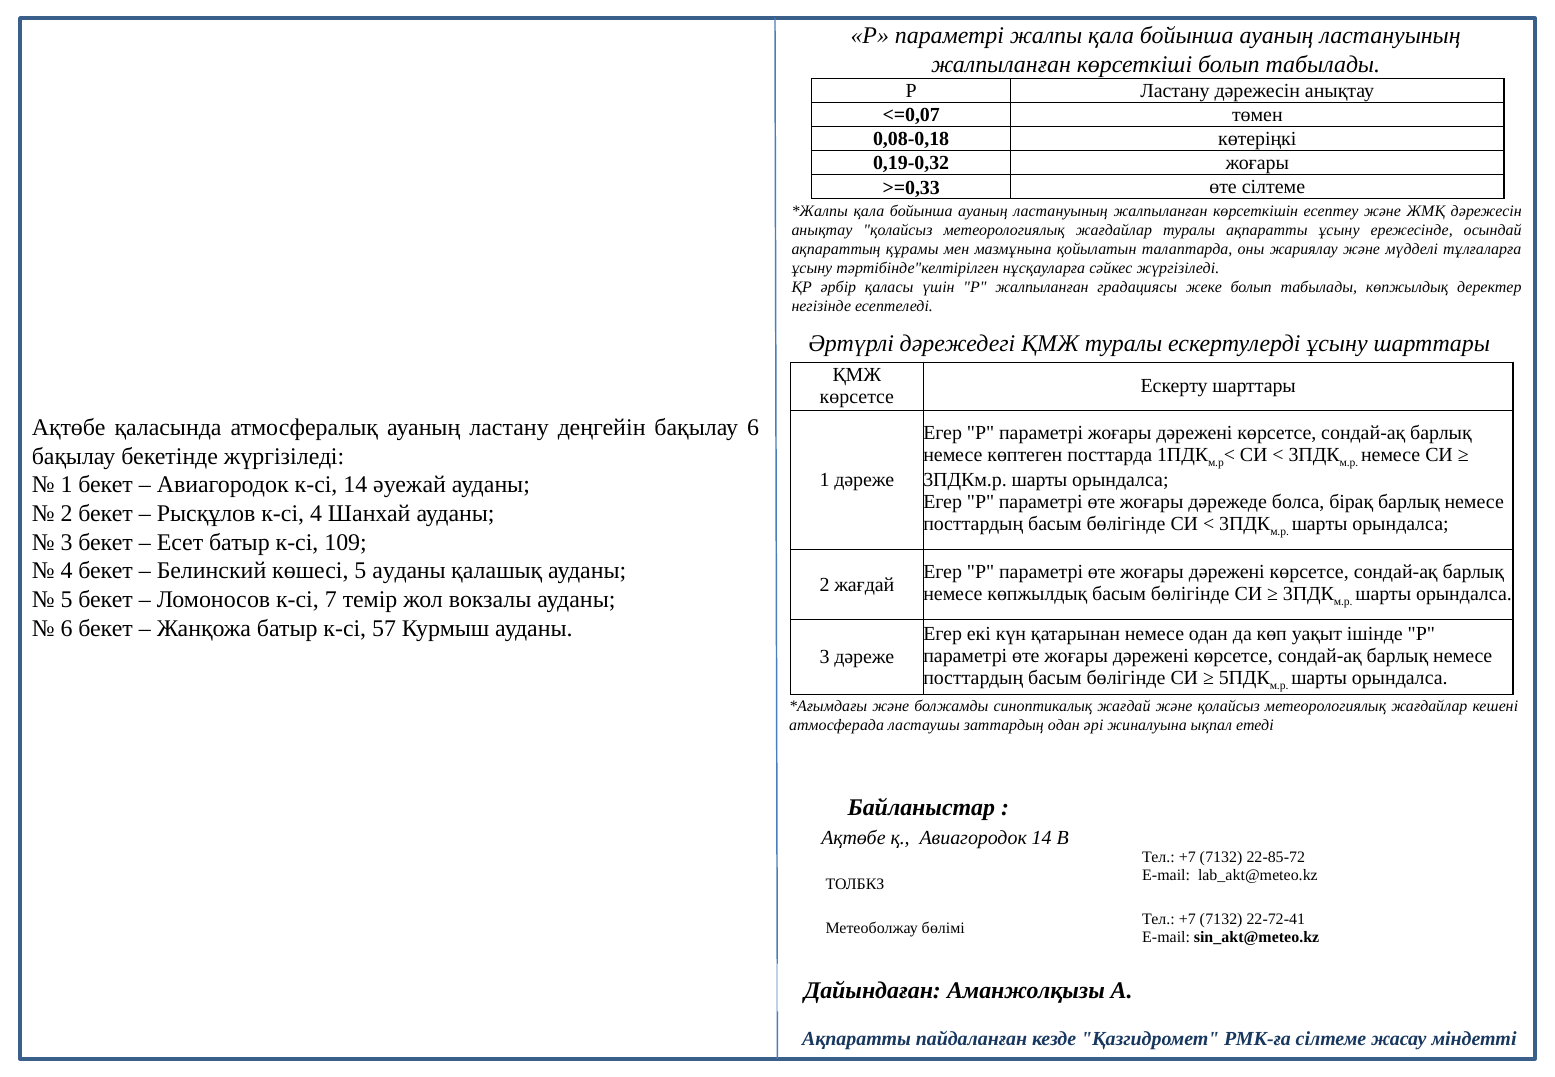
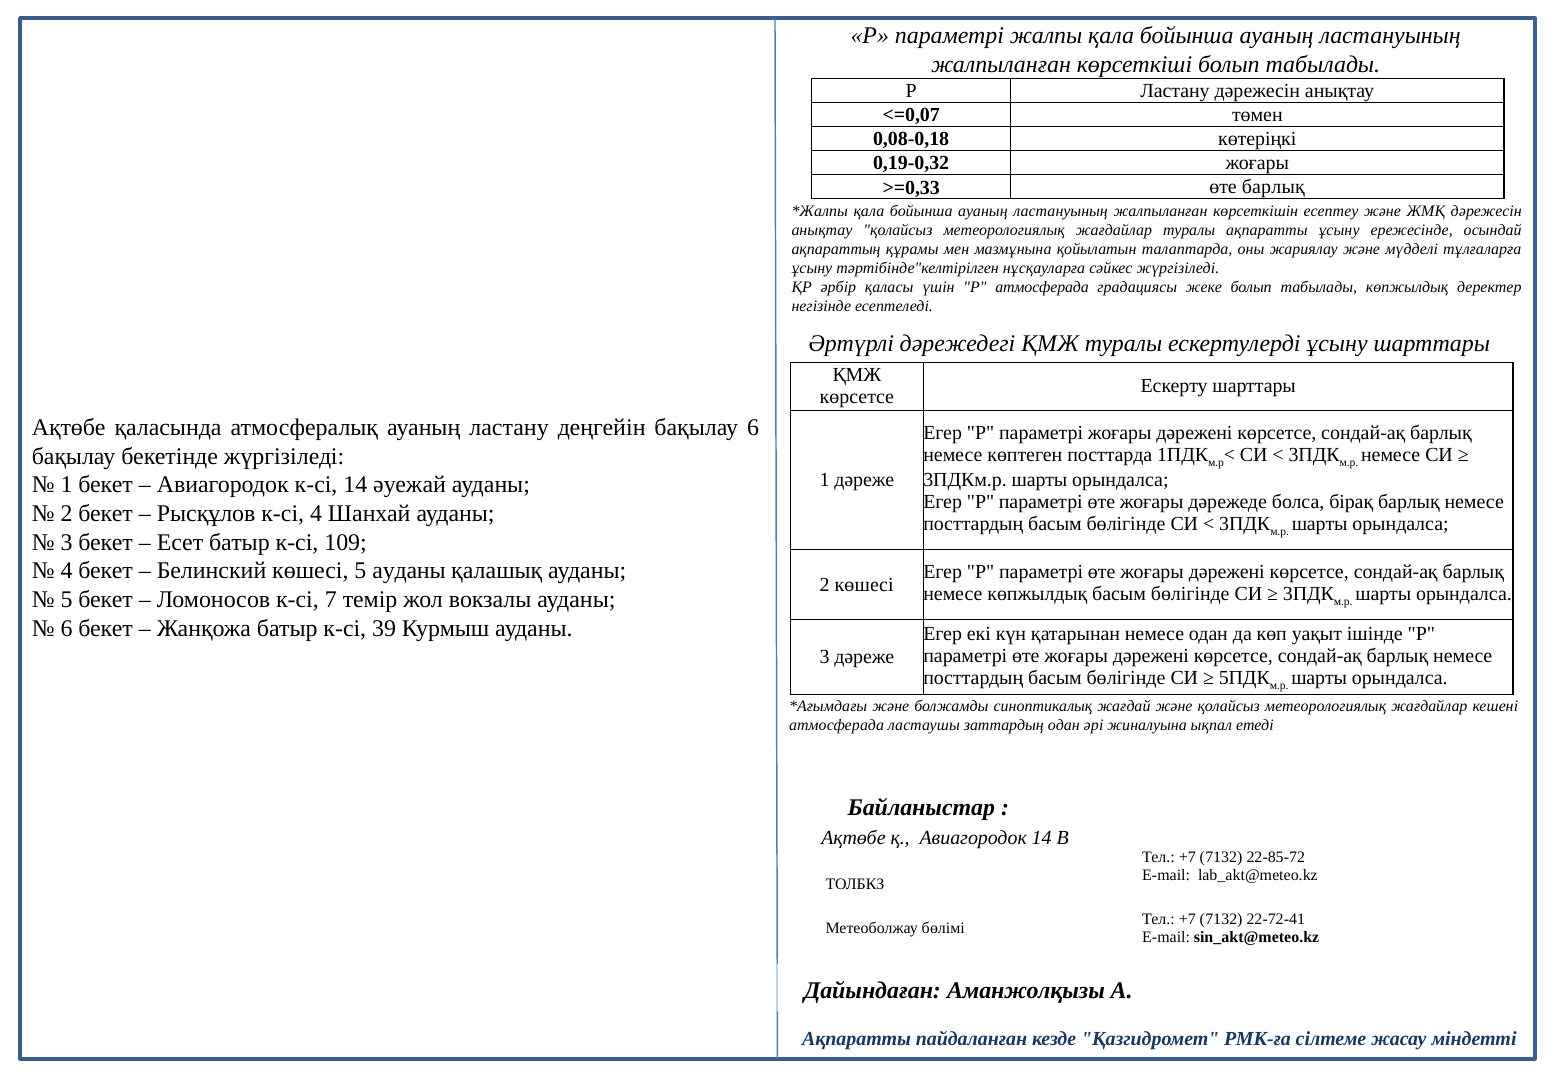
өте сілтеме: сілтеме -> барлық
Р жалпыланған: жалпыланған -> атмосферада
2 жағдай: жағдай -> көшесі
57: 57 -> 39
